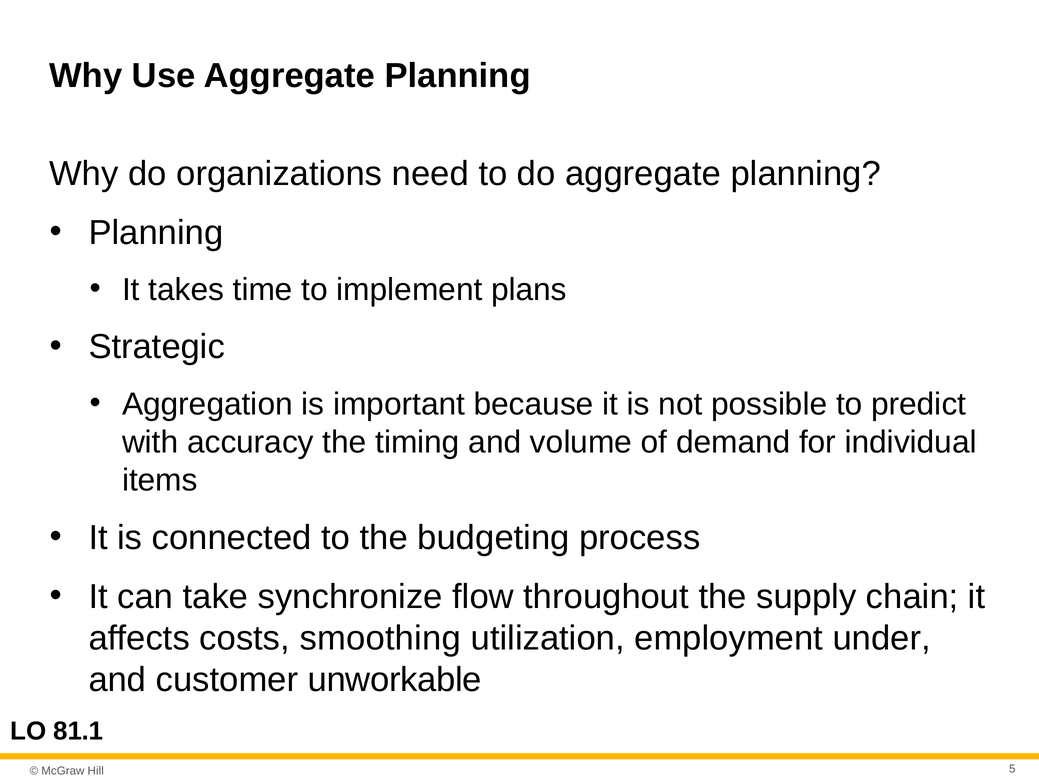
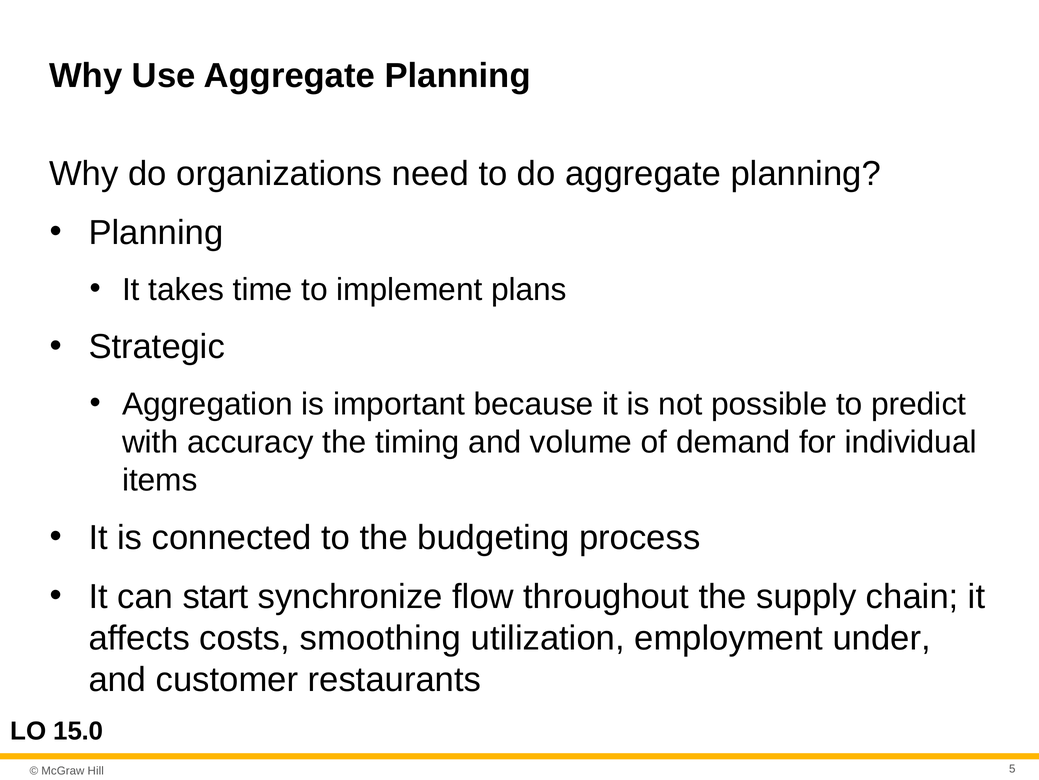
take: take -> start
unworkable: unworkable -> restaurants
81.1: 81.1 -> 15.0
